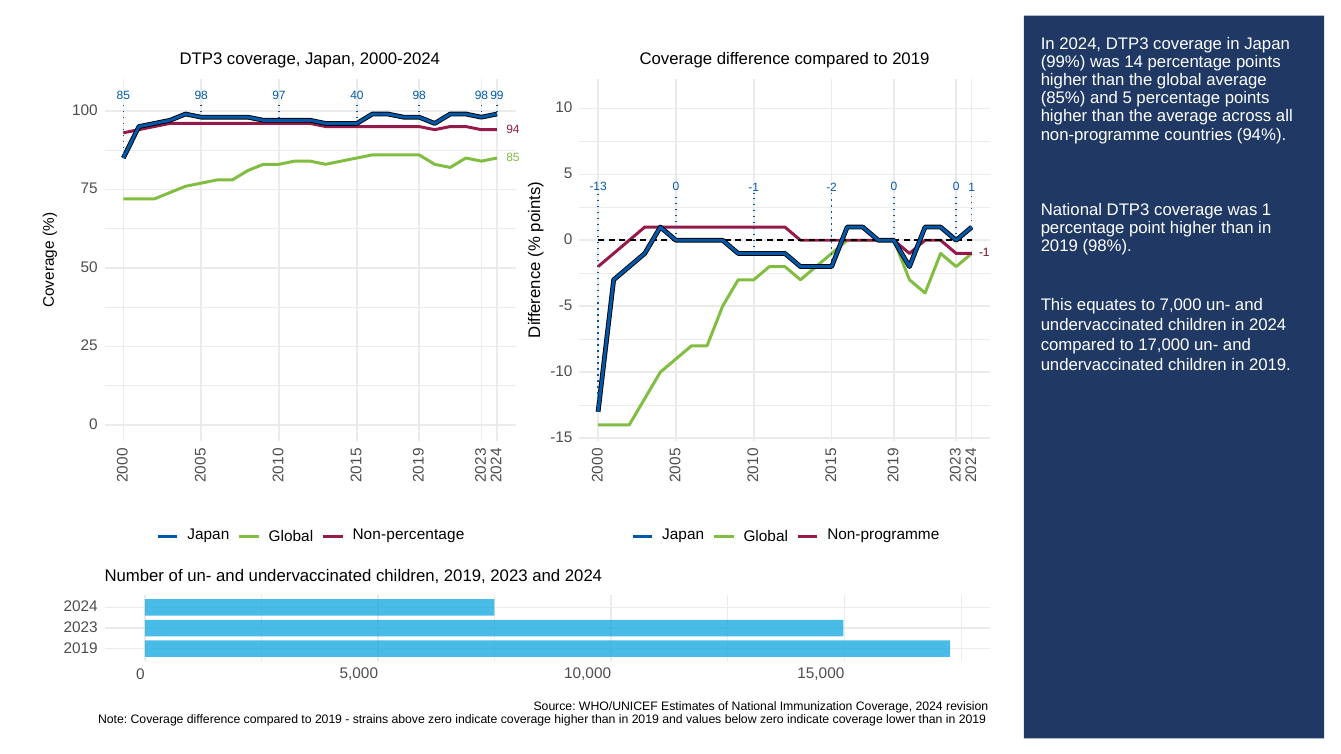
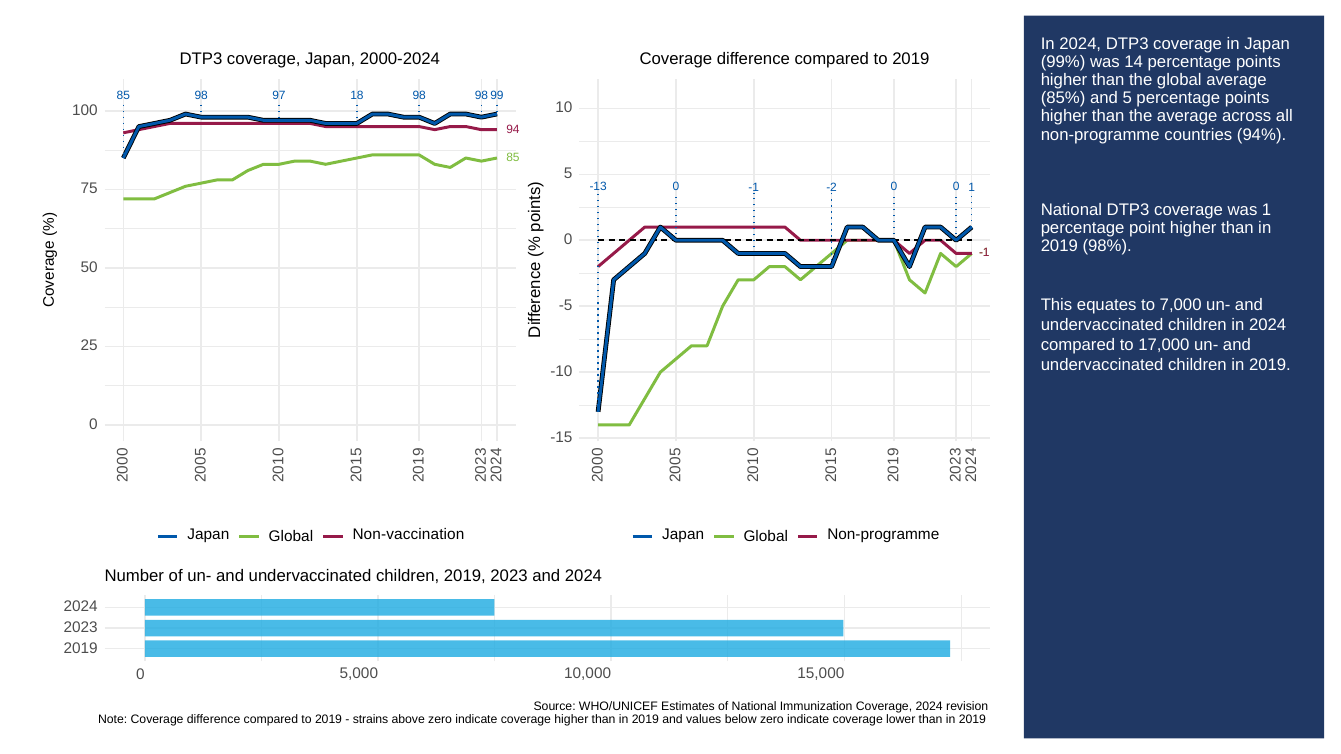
40: 40 -> 18
Non-percentage: Non-percentage -> Non-vaccination
